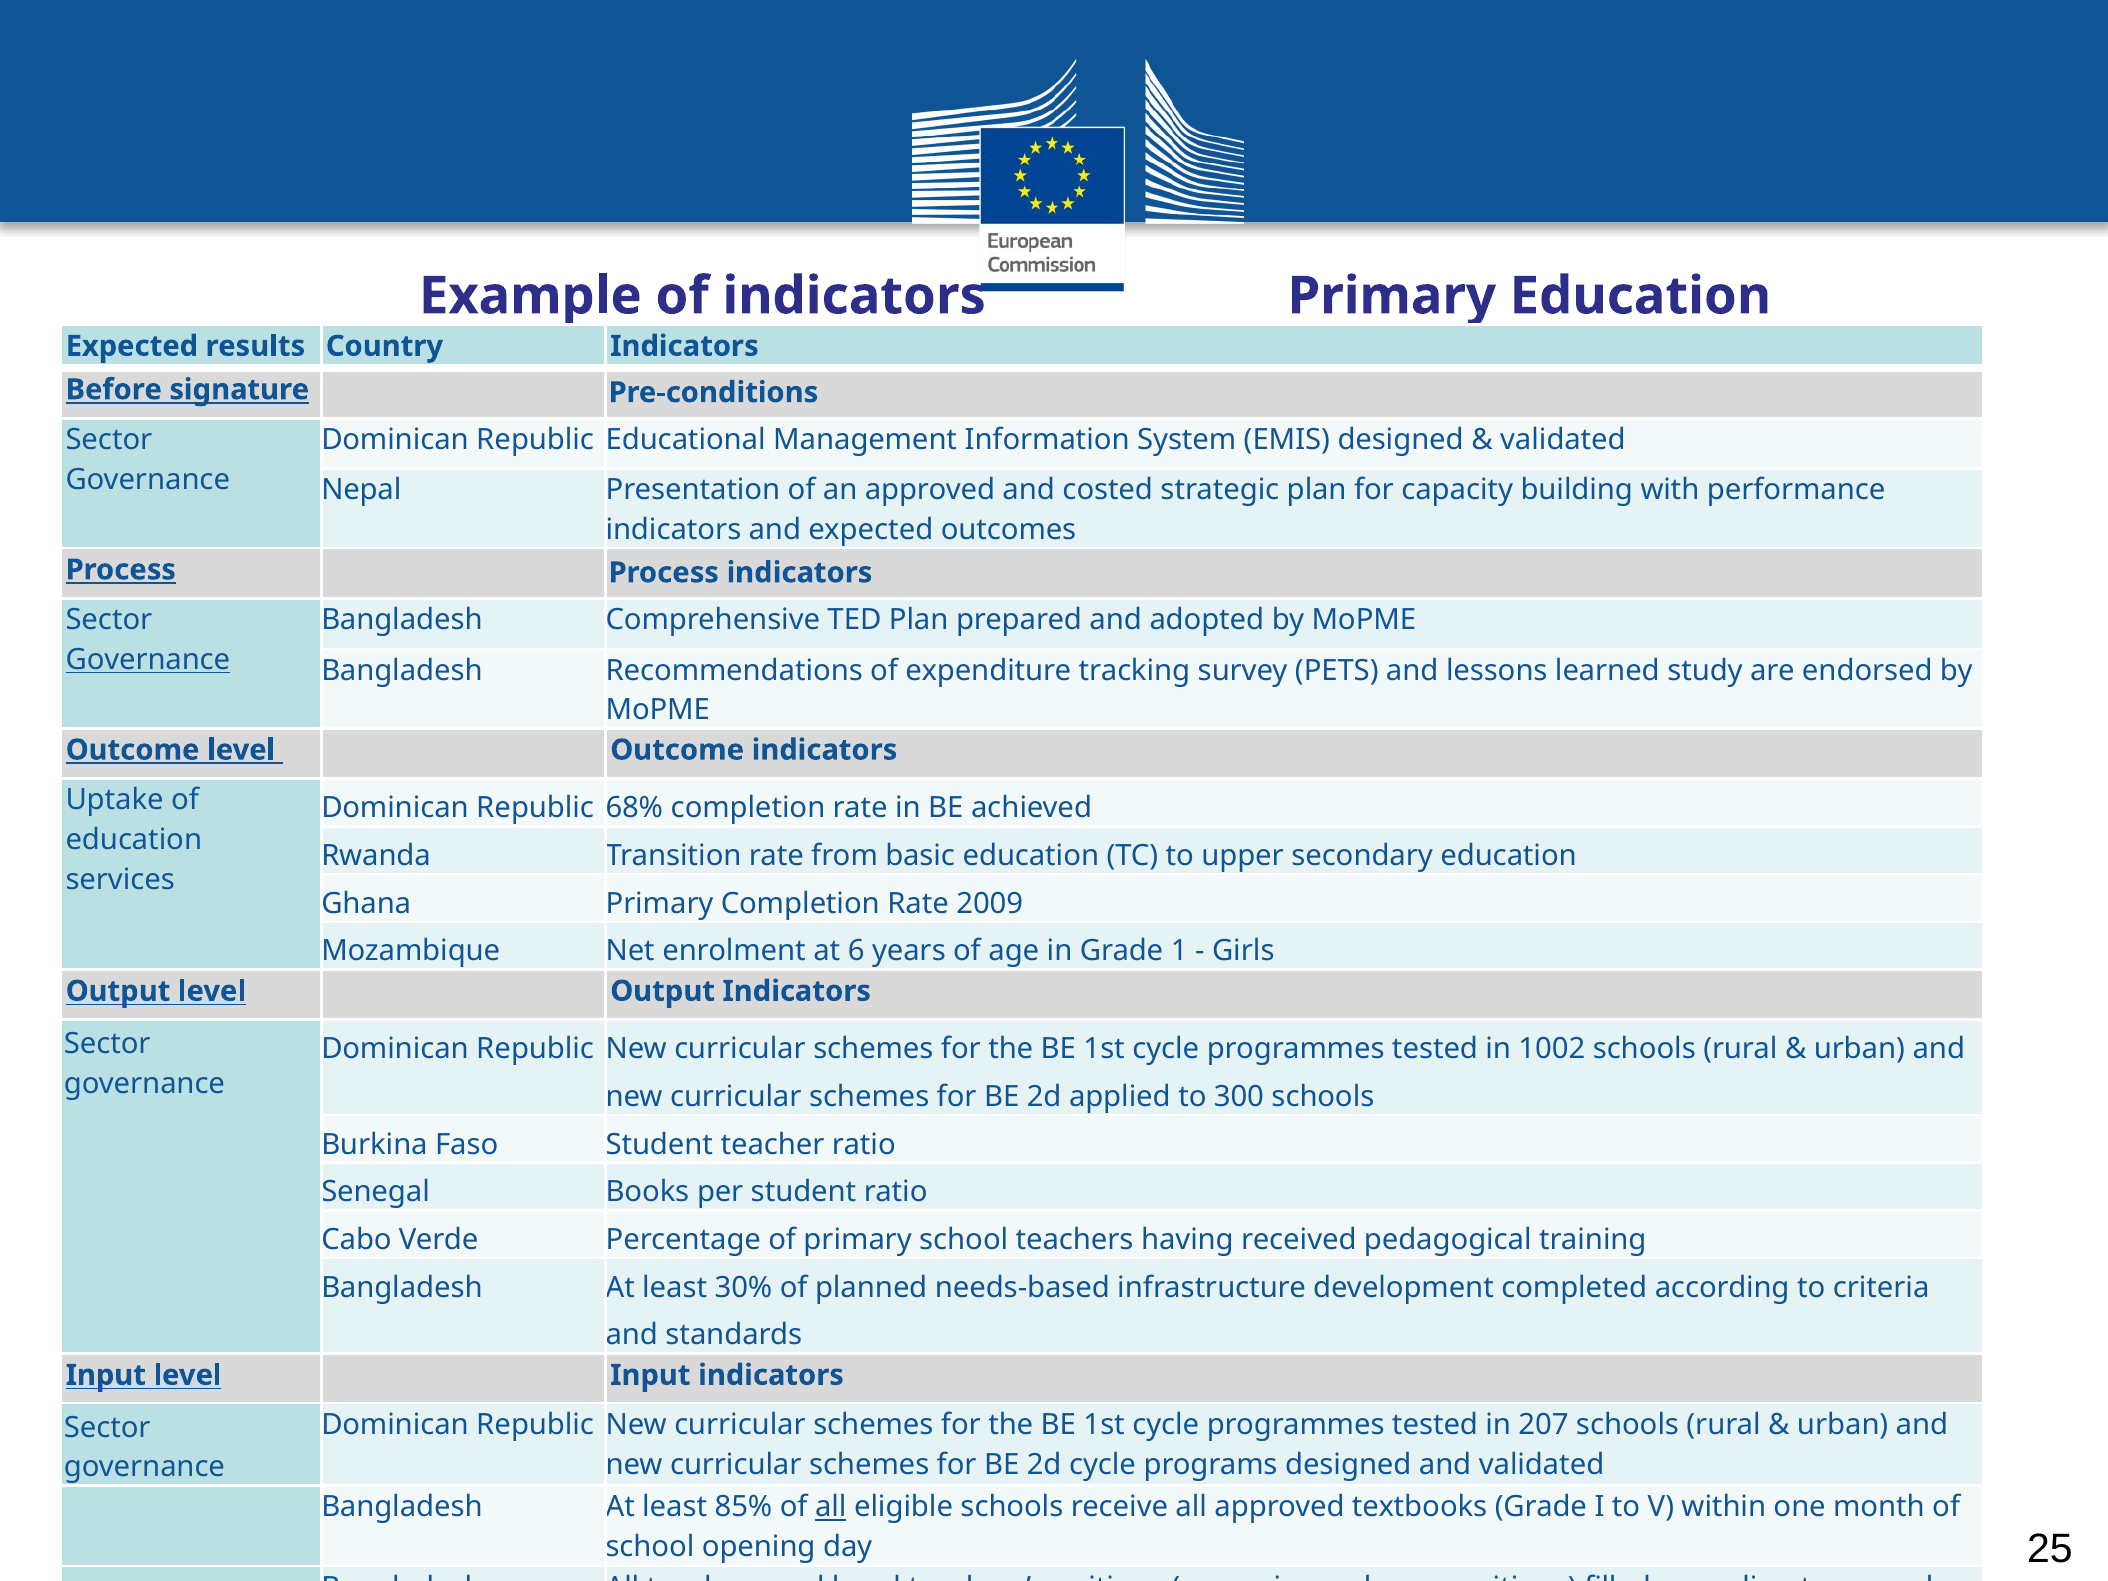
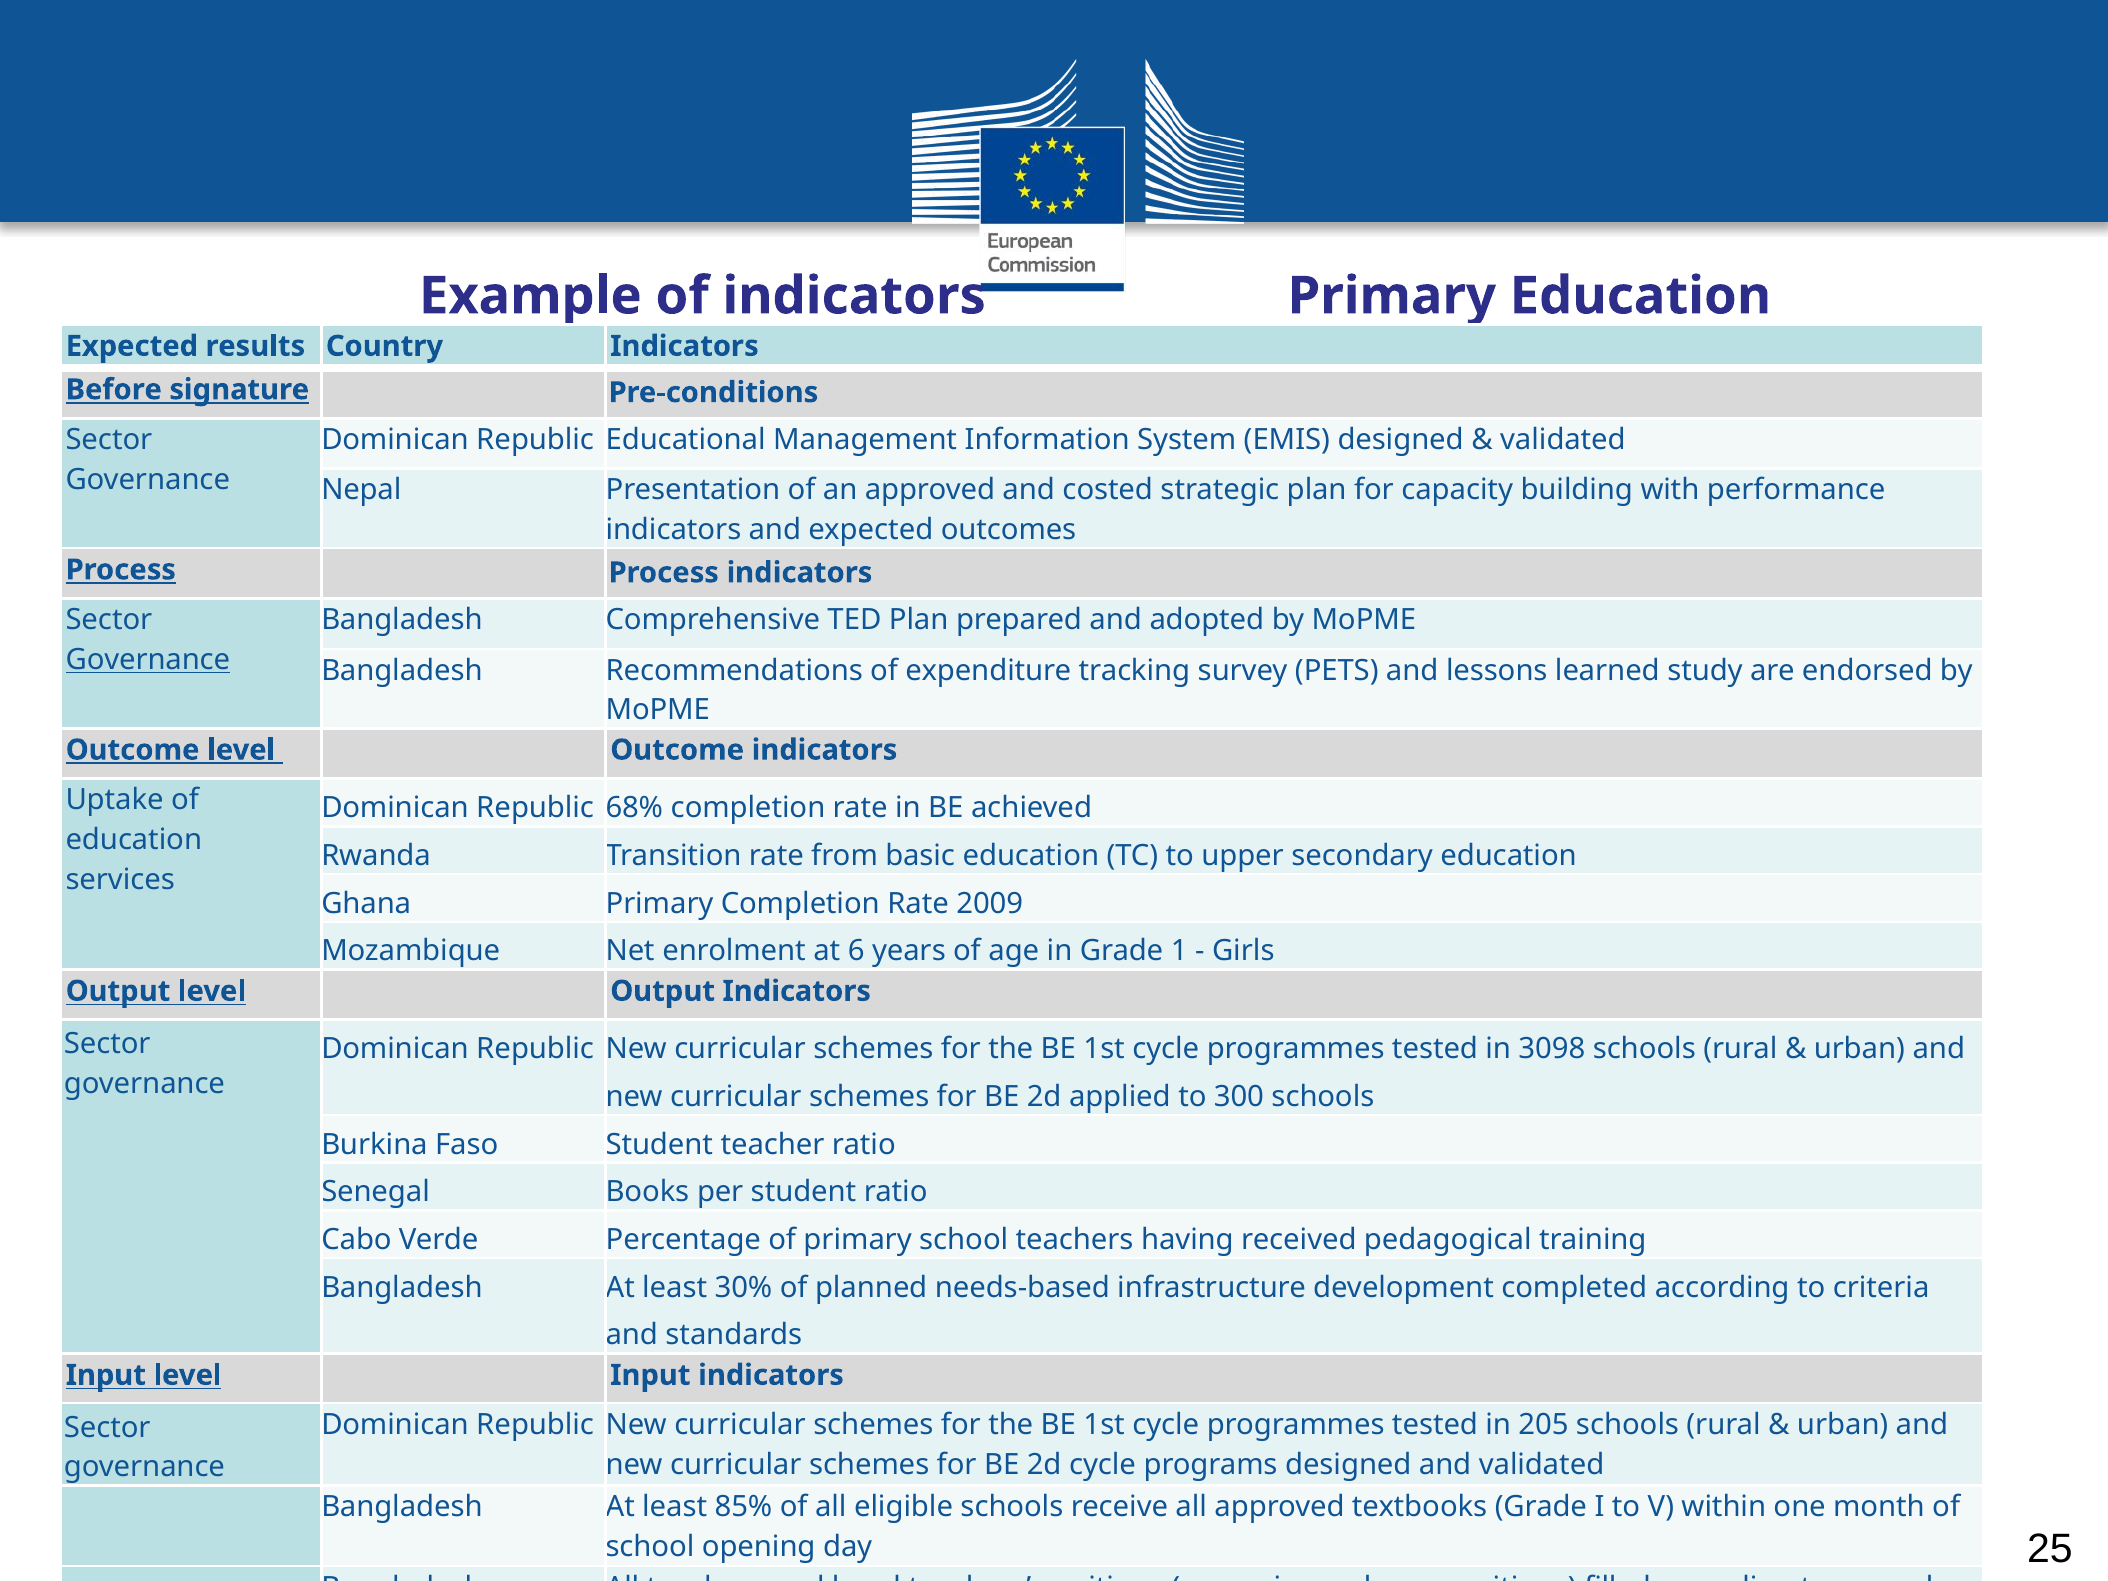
1002: 1002 -> 3098
207: 207 -> 205
all at (831, 1507) underline: present -> none
